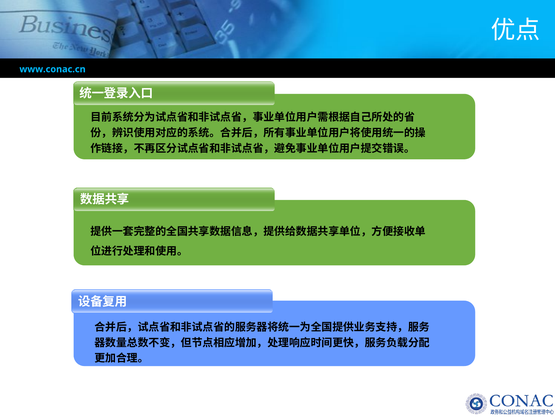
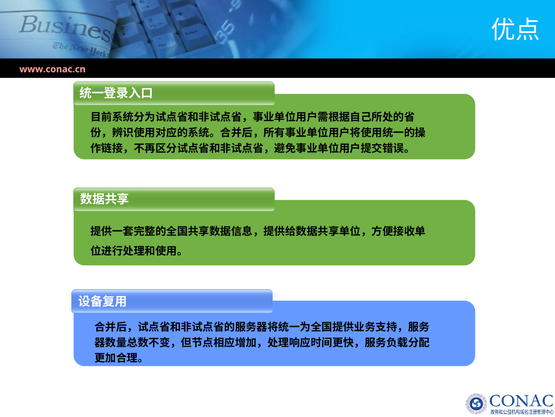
www.conac.cn colour: light blue -> pink
